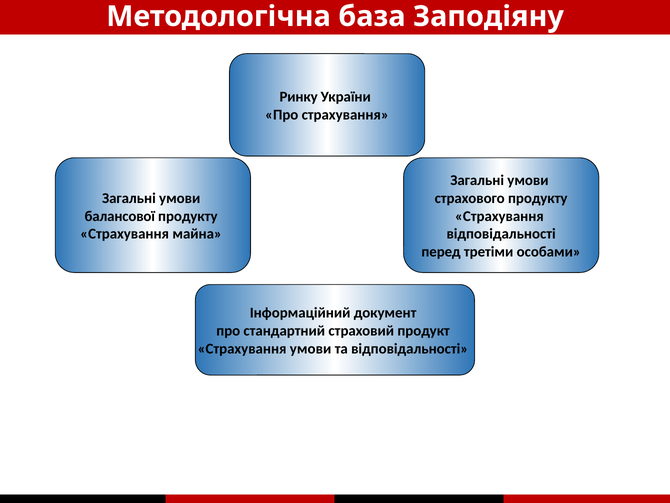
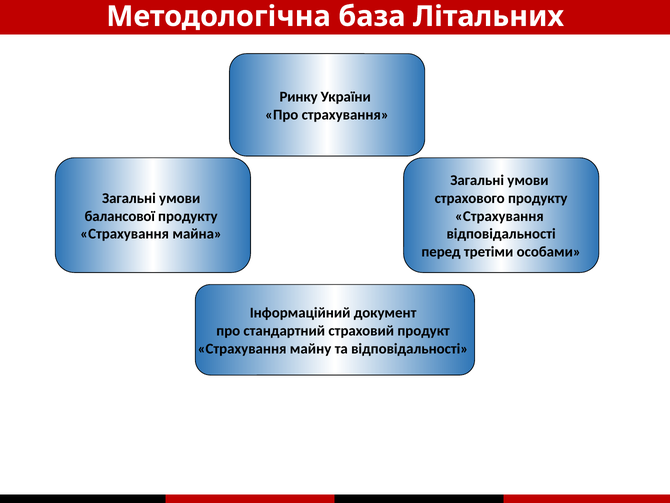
Заподіяну: Заподіяну -> Літальних
Страхування умови: умови -> майну
